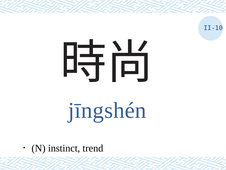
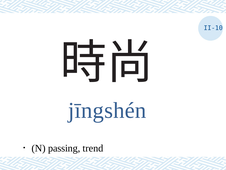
instinct: instinct -> passing
